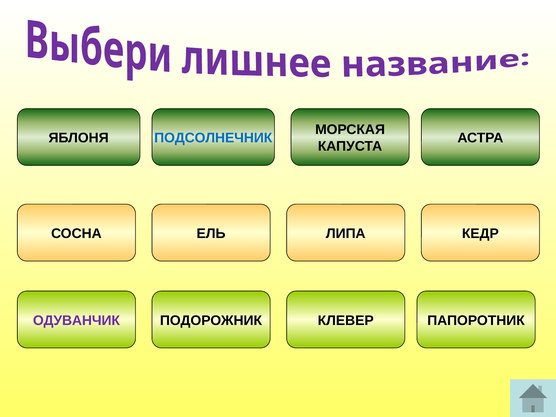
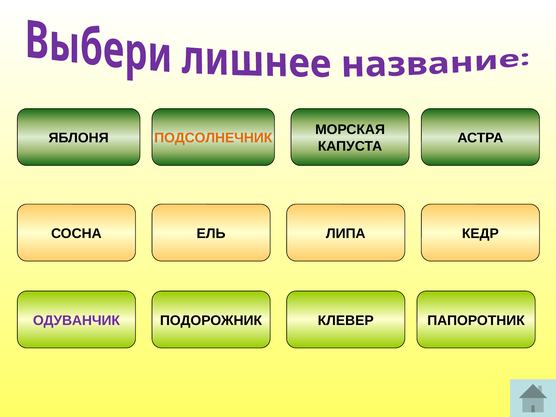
ПОДСОЛНЕЧНИК colour: blue -> orange
